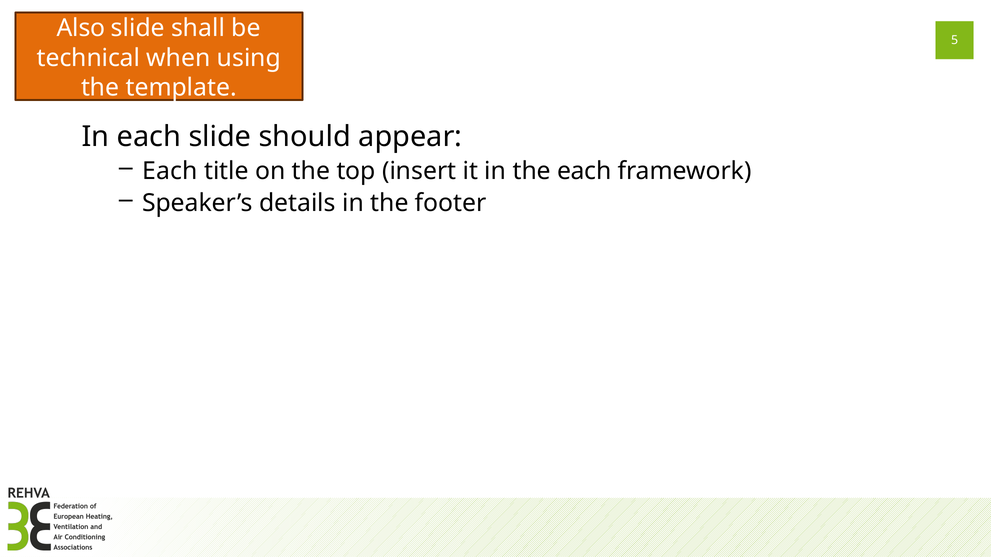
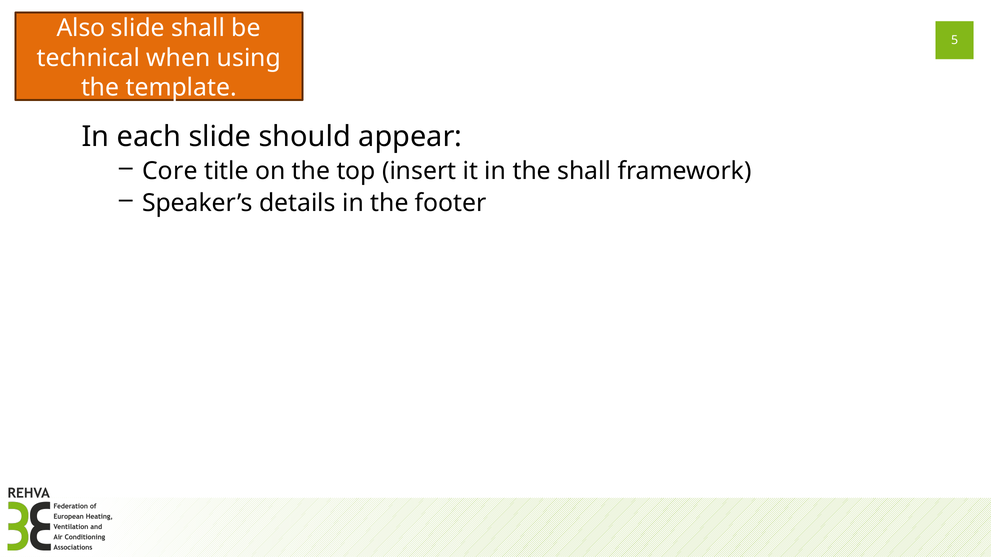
Each at (170, 171): Each -> Core
the each: each -> shall
